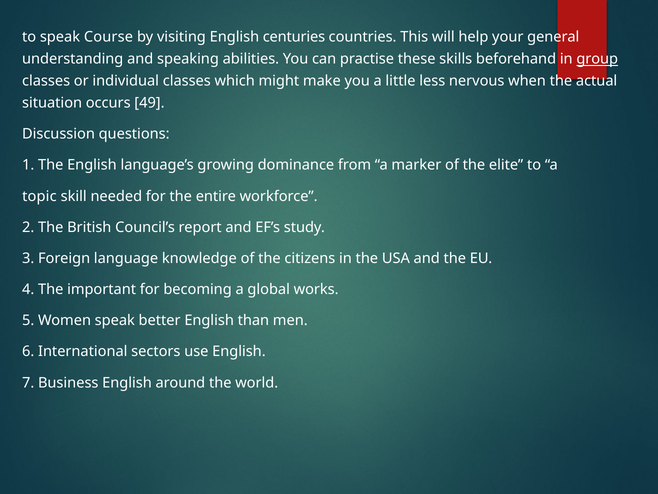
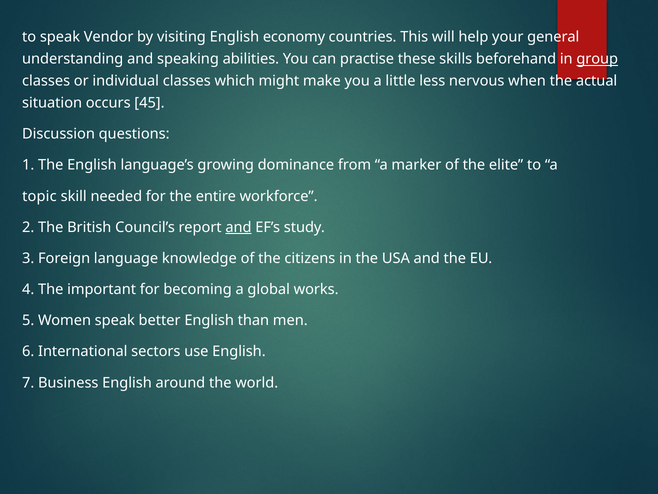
Course: Course -> Vendor
centuries: centuries -> economy
49: 49 -> 45
and at (238, 227) underline: none -> present
